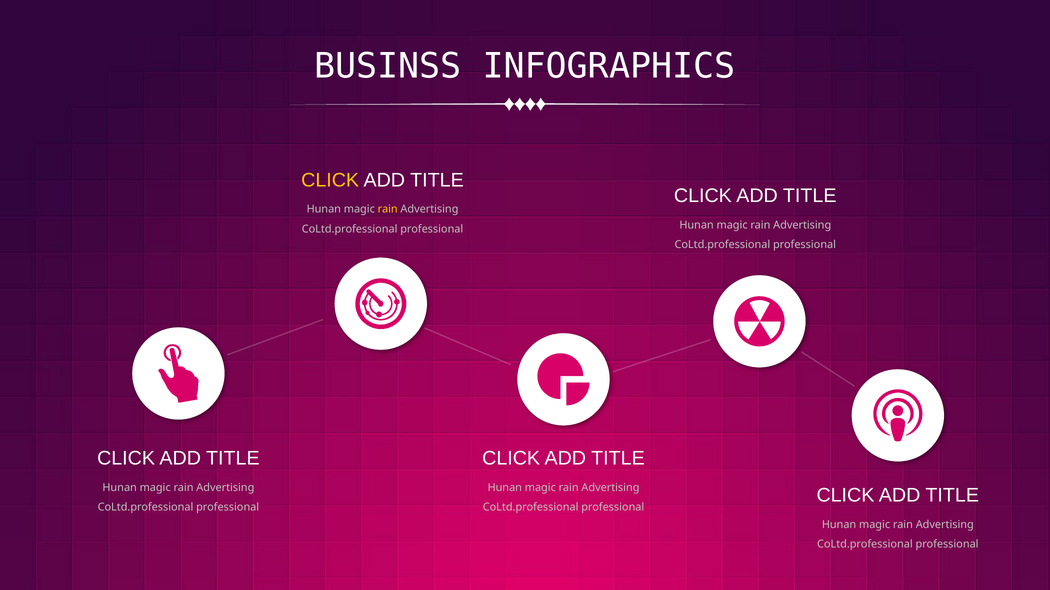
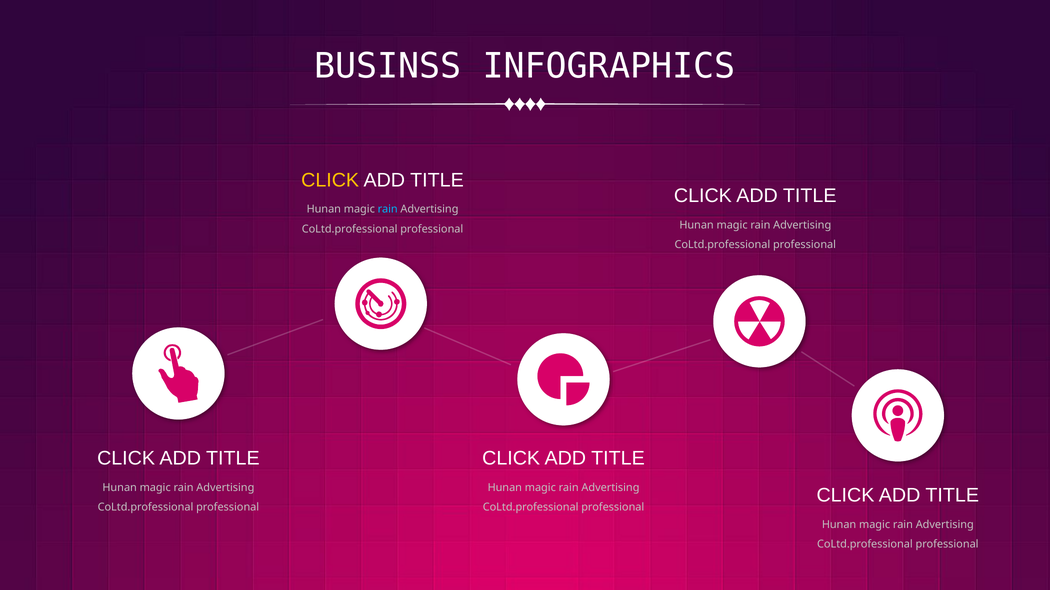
rain at (388, 210) colour: yellow -> light blue
